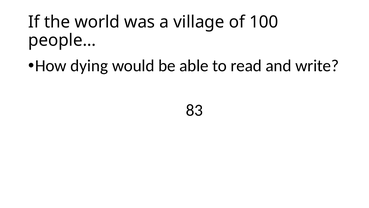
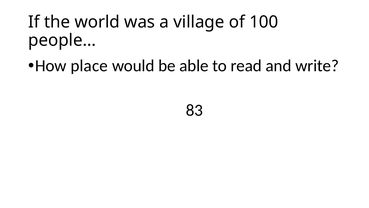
dying: dying -> place
